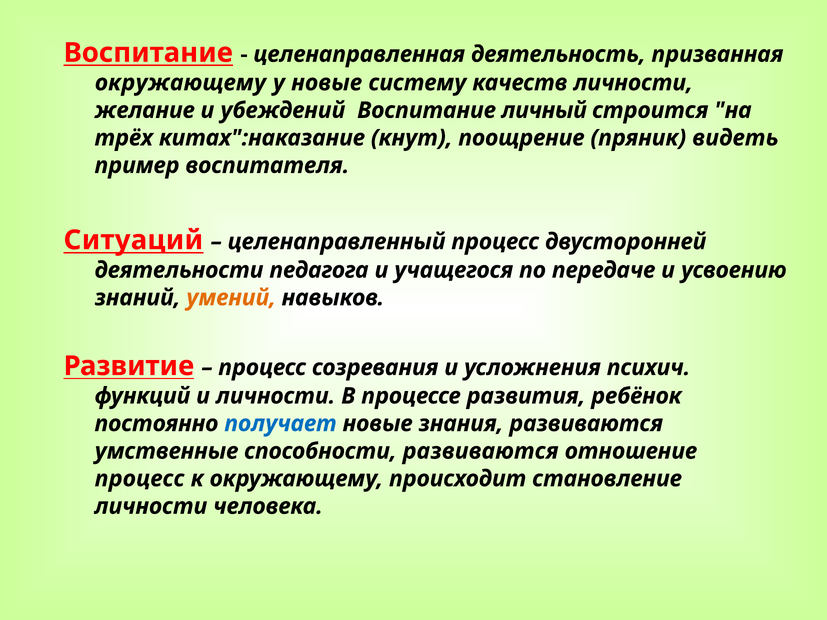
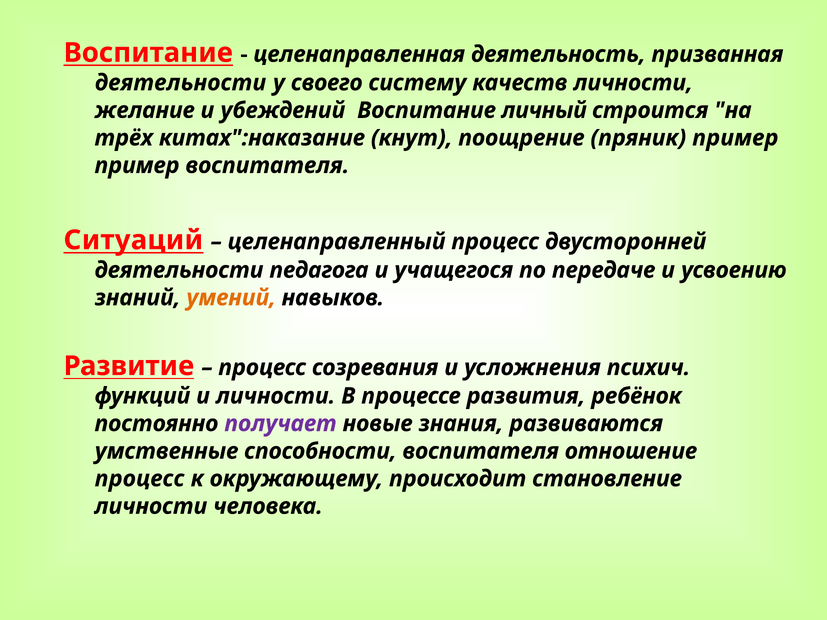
окружающему at (181, 83): окружающему -> деятельности
у новые: новые -> своего
пряник видеть: видеть -> пример
получает colour: blue -> purple
способности развиваются: развиваются -> воспитателя
